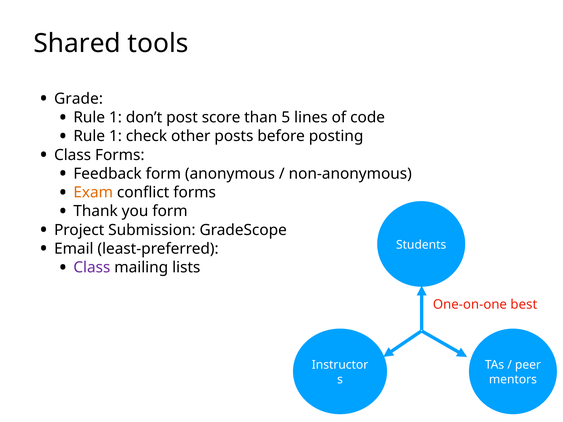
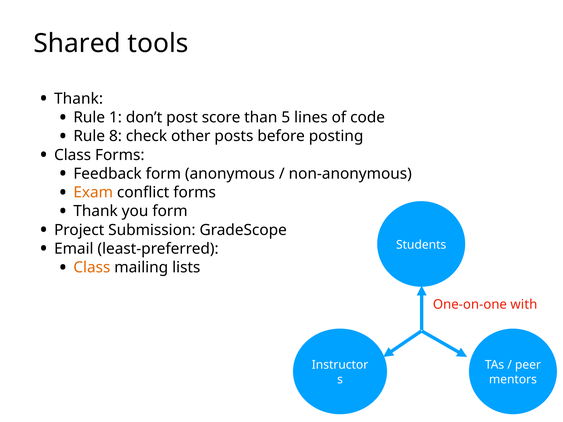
Grade at (79, 99): Grade -> Thank
1 at (115, 136): 1 -> 8
Class at (92, 268) colour: purple -> orange
best: best -> with
